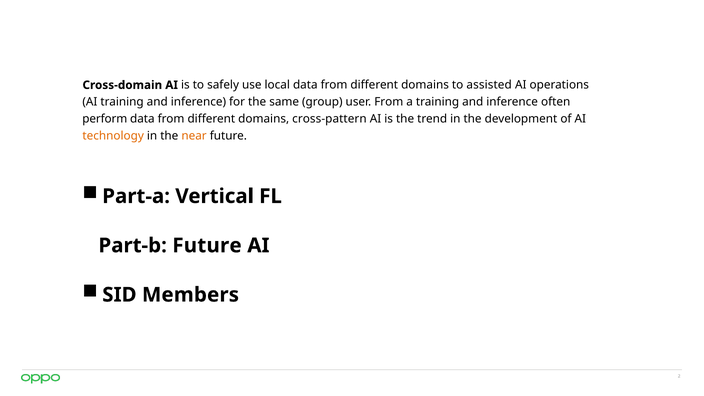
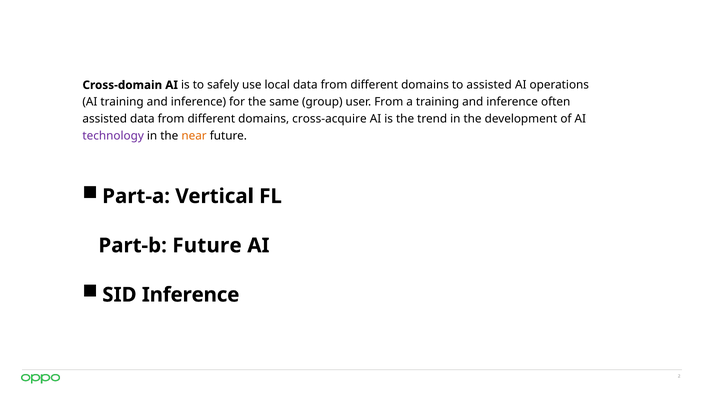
perform at (105, 119): perform -> assisted
cross-pattern: cross-pattern -> cross-acquire
technology colour: orange -> purple
SID Members: Members -> Inference
